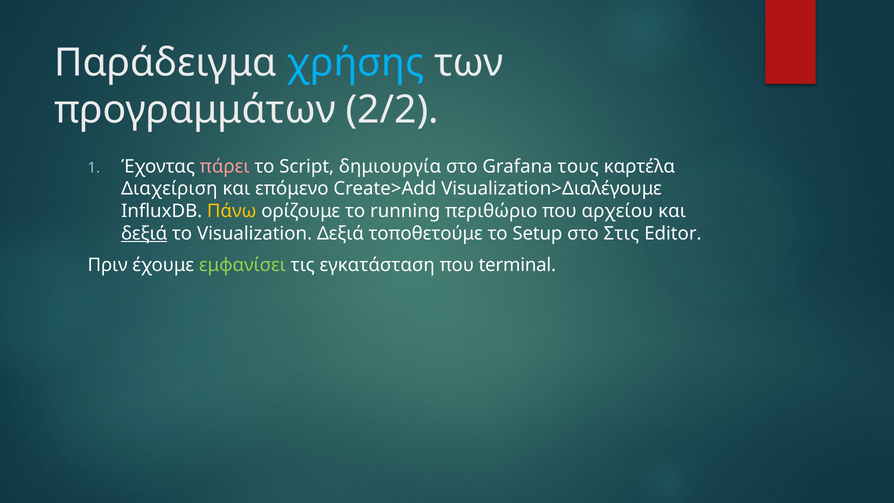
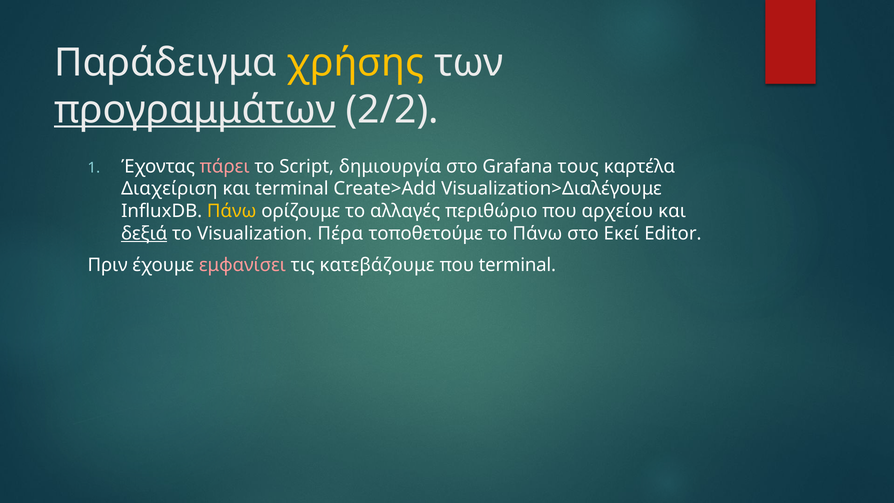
χρήσης colour: light blue -> yellow
προγραμμάτων underline: none -> present
και επόμενο: επόμενο -> terminal
running: running -> αλλαγές
Visualization Δεξιά: Δεξιά -> Πέρα
το Setup: Setup -> Πάνω
Στις: Στις -> Εκεί
εμφανίσει colour: light green -> pink
εγκατάσταση: εγκατάσταση -> κατεβάζουμε
